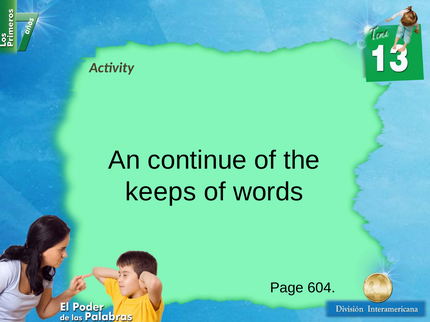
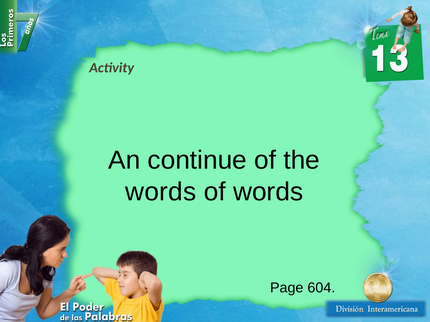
keeps at (161, 192): keeps -> words
